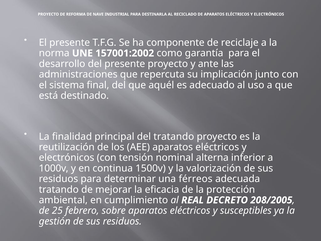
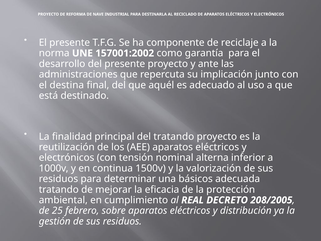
sistema: sistema -> destina
férreos: férreos -> básicos
susceptibles: susceptibles -> distribución
